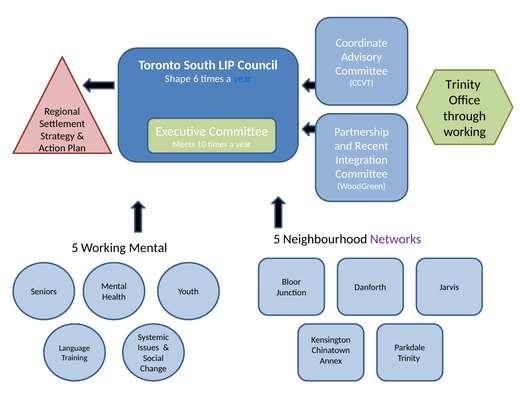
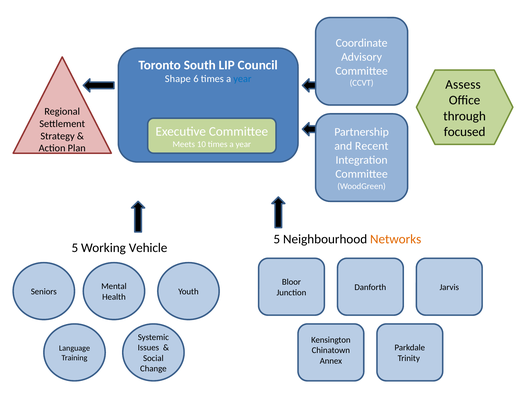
Trinity at (463, 85): Trinity -> Assess
working at (465, 132): working -> focused
Networks colour: purple -> orange
Working Mental: Mental -> Vehicle
